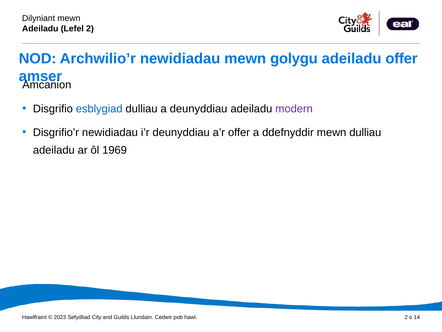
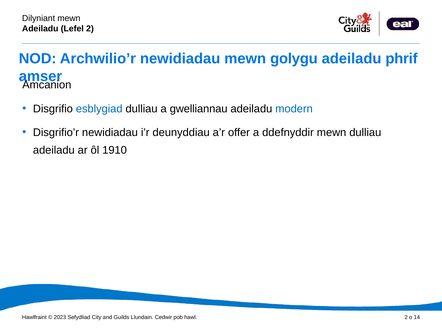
adeiladu offer: offer -> phrif
a deunyddiau: deunyddiau -> gwelliannau
modern colour: purple -> blue
1969: 1969 -> 1910
